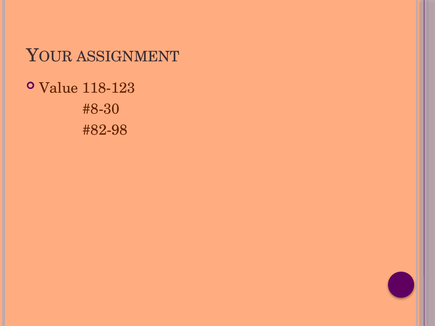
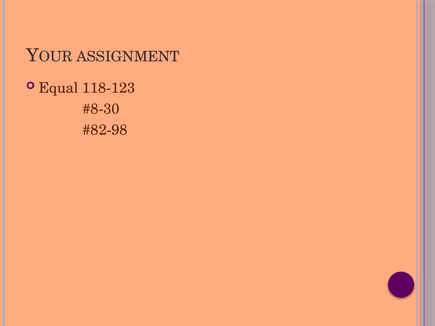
Value: Value -> Equal
